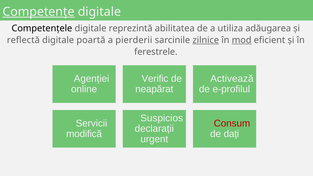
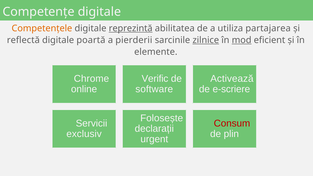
Competențe underline: present -> none
Competențele colour: black -> orange
reprezintă underline: none -> present
adăugarea: adăugarea -> partajarea
ferestrele: ferestrele -> elemente
Agenției: Agenției -> Chrome
neapărat: neapărat -> software
e-profilul: e-profilul -> e-scriere
Suspicios: Suspicios -> Folosește
modifică: modifică -> exclusiv
dați: dați -> plin
